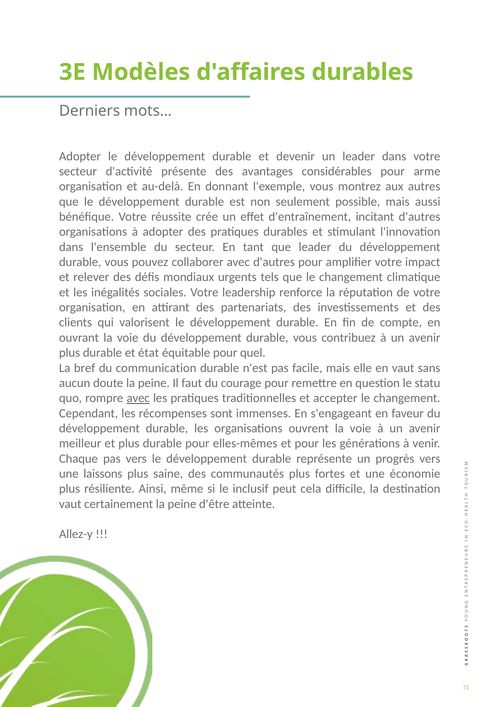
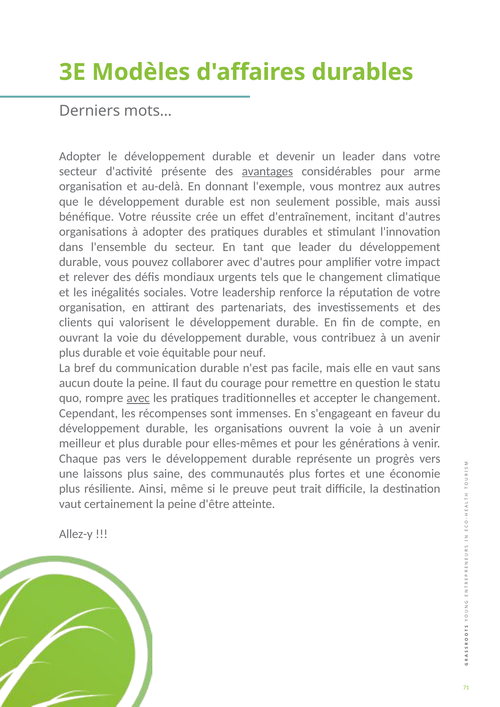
avantages underline: none -> present
et état: état -> voie
quel: quel -> neuf
inclusif: inclusif -> preuve
cela: cela -> trait
